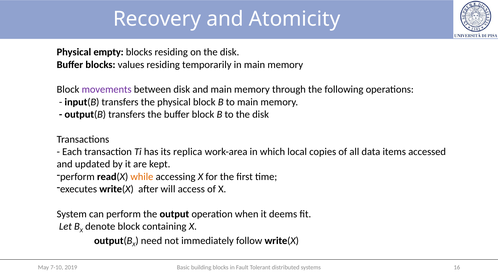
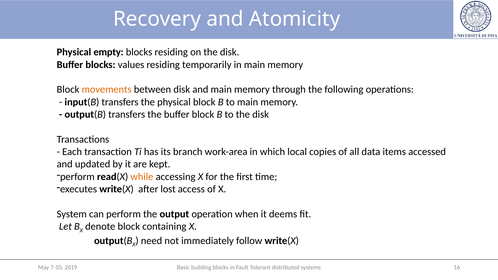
movements colour: purple -> orange
replica: replica -> branch
will: will -> lost
